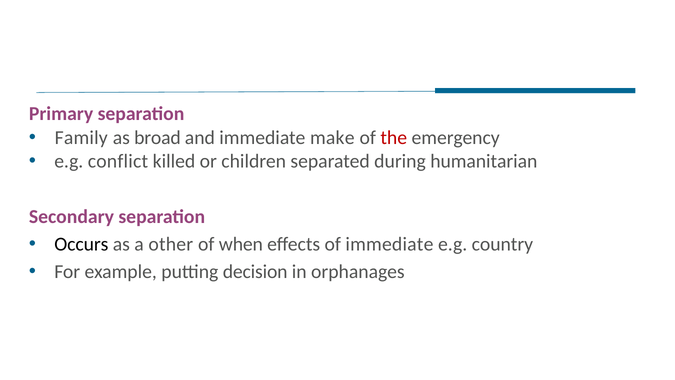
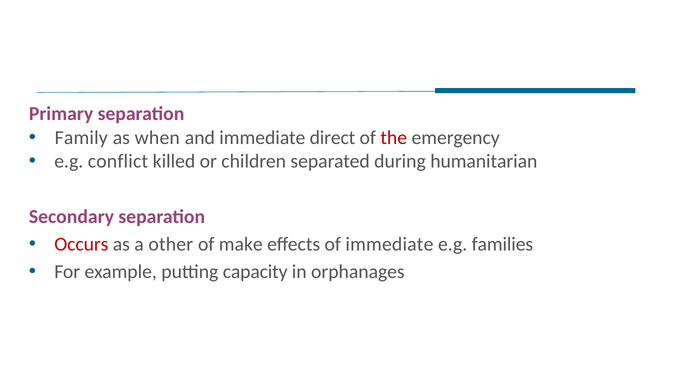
broad: broad -> when
make: make -> direct
Occurs colour: black -> red
when: when -> make
country: country -> families
decision: decision -> capacity
